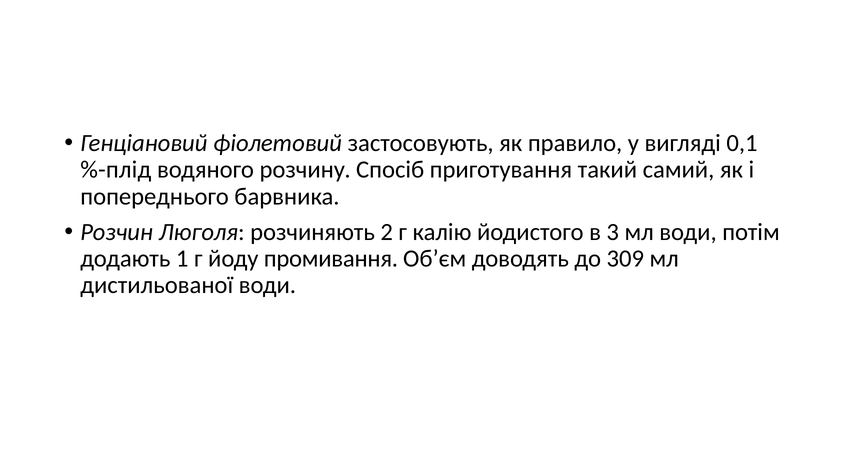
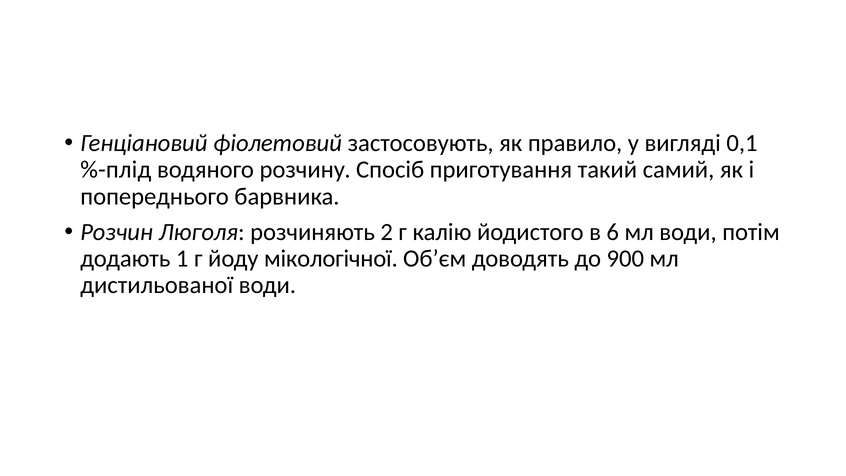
3: 3 -> 6
промивання: промивання -> мікологічної
309: 309 -> 900
